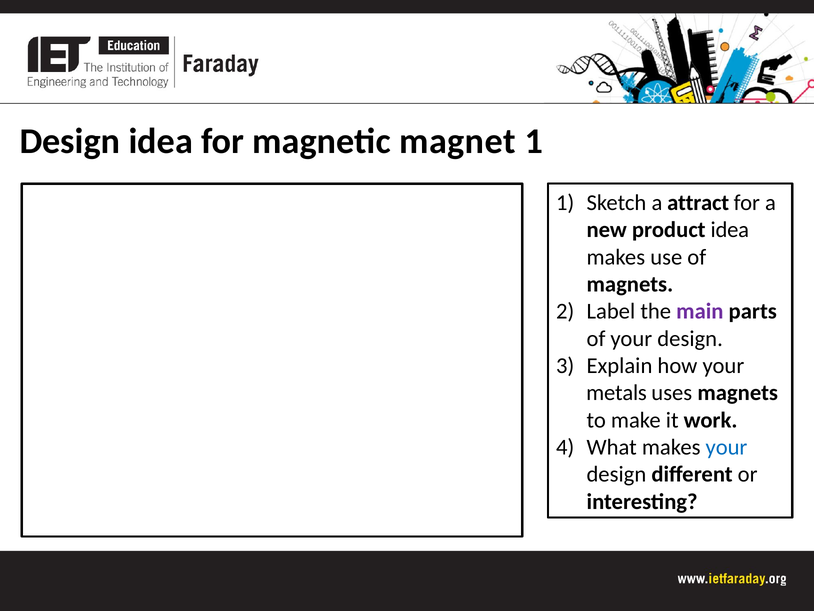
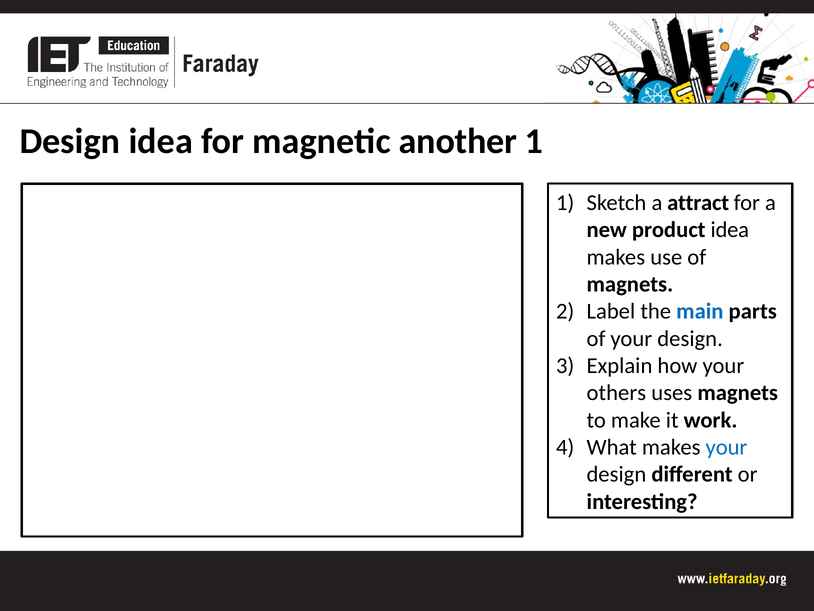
magnet: magnet -> another
main colour: purple -> blue
metals: metals -> others
